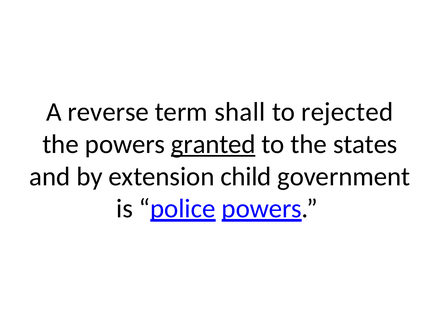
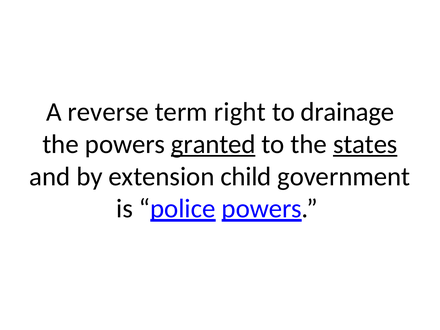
shall: shall -> right
rejected: rejected -> drainage
states underline: none -> present
